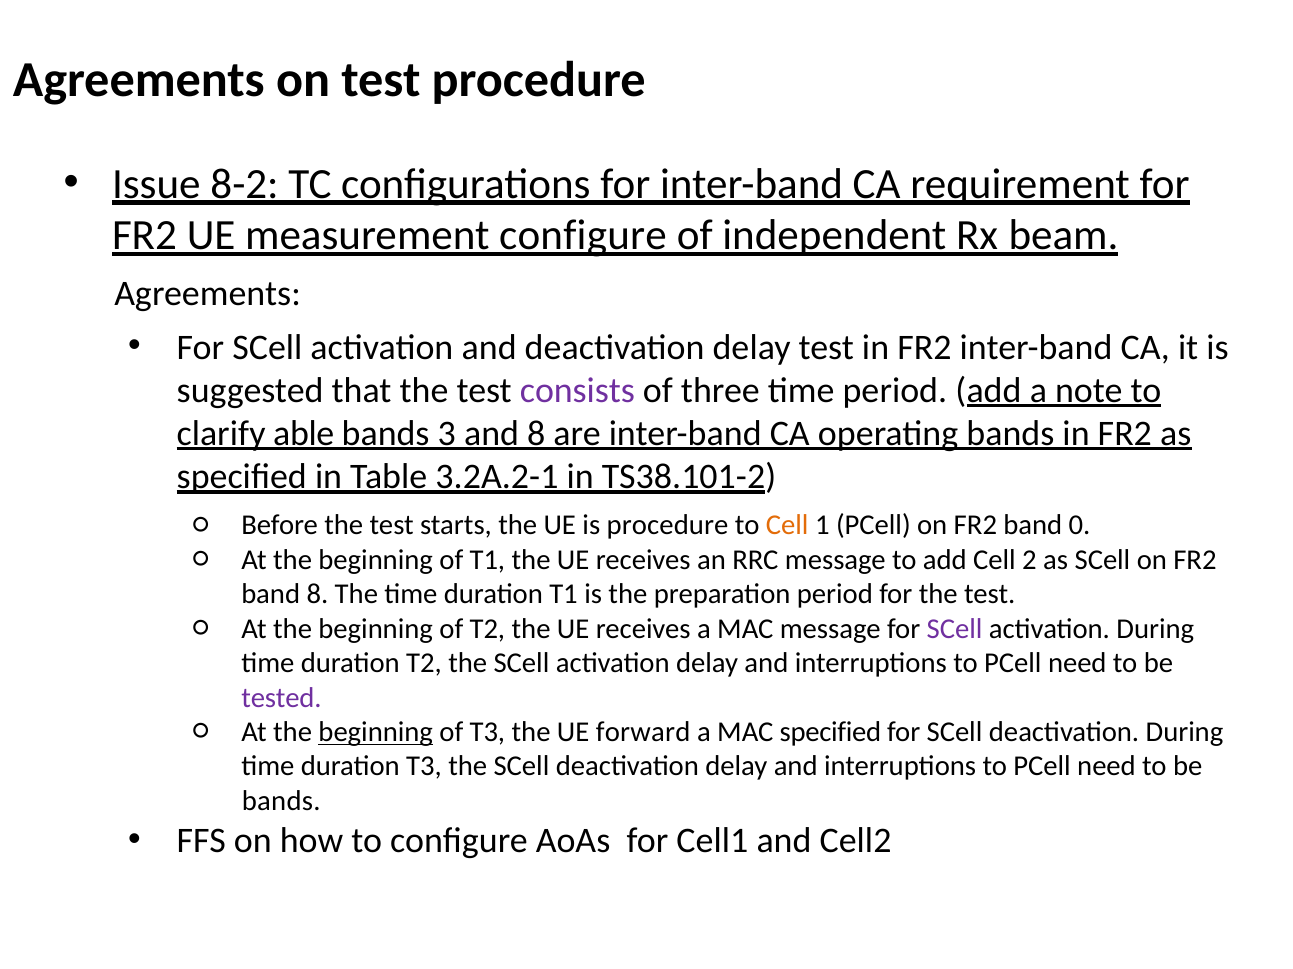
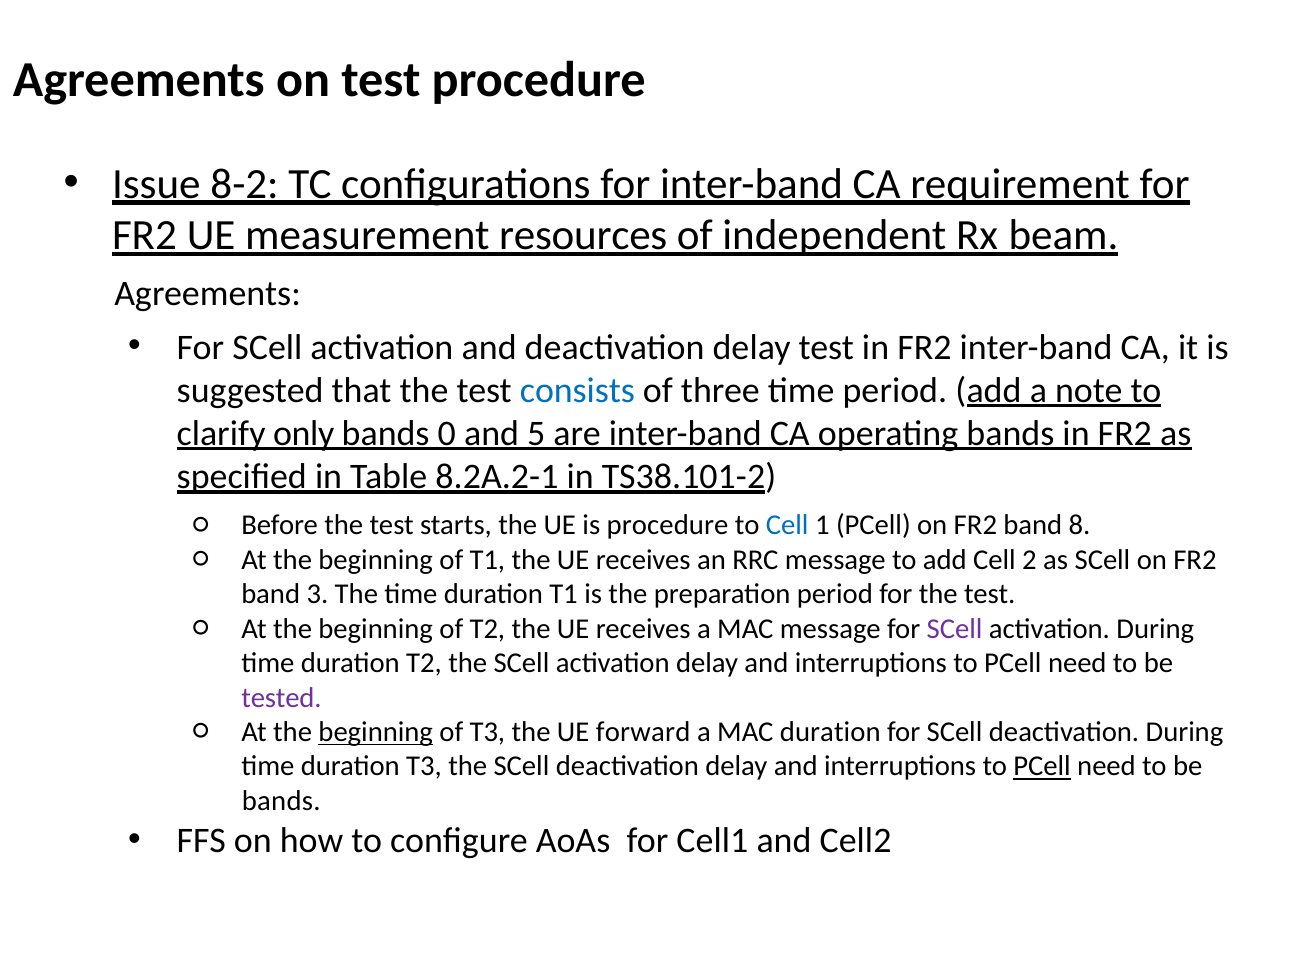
measurement configure: configure -> resources
consists colour: purple -> blue
able: able -> only
3: 3 -> 0
and 8: 8 -> 5
3.2A.2-1: 3.2A.2-1 -> 8.2A.2-1
Cell at (787, 526) colour: orange -> blue
0: 0 -> 8
band 8: 8 -> 3
MAC specified: specified -> duration
PCell at (1042, 767) underline: none -> present
